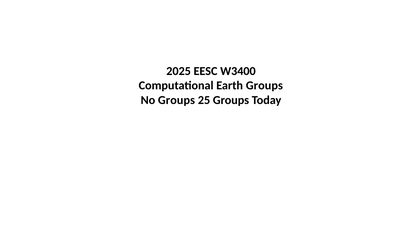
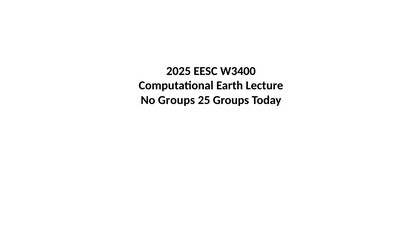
Earth Groups: Groups -> Lecture
